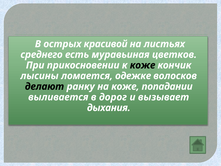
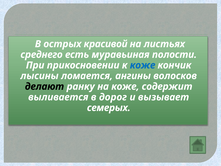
цветков: цветков -> полости
коже at (143, 65) colour: black -> blue
одежке: одежке -> ангины
попадании: попадании -> содержит
дыхания: дыхания -> семерых
